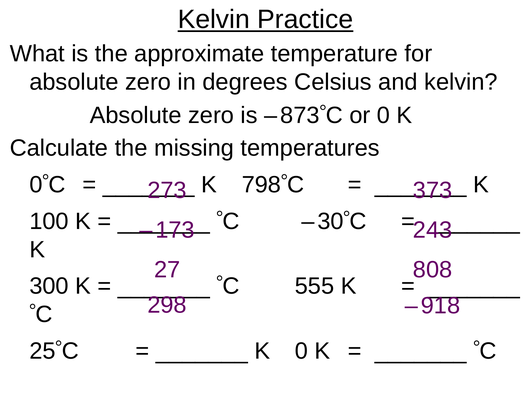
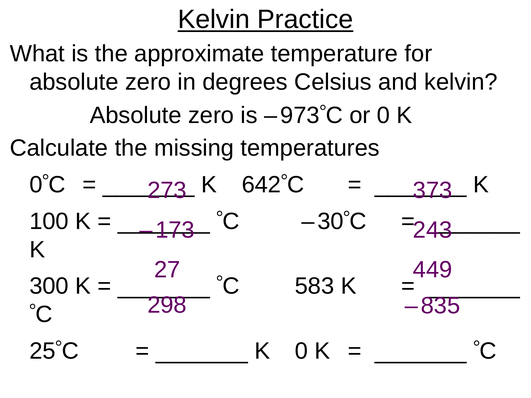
873: 873 -> 973
798: 798 -> 642
808: 808 -> 449
555: 555 -> 583
918: 918 -> 835
